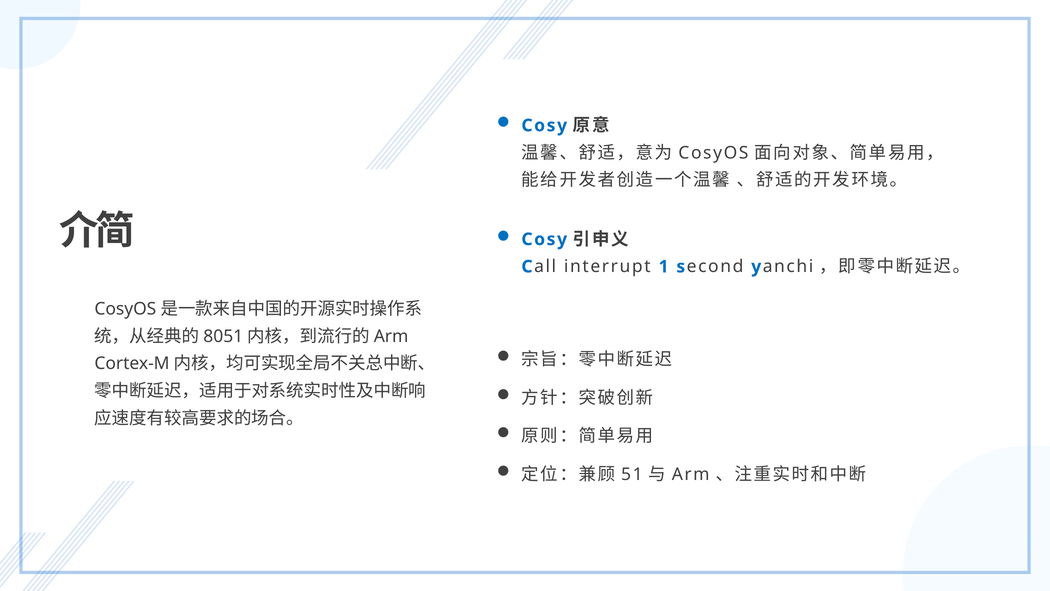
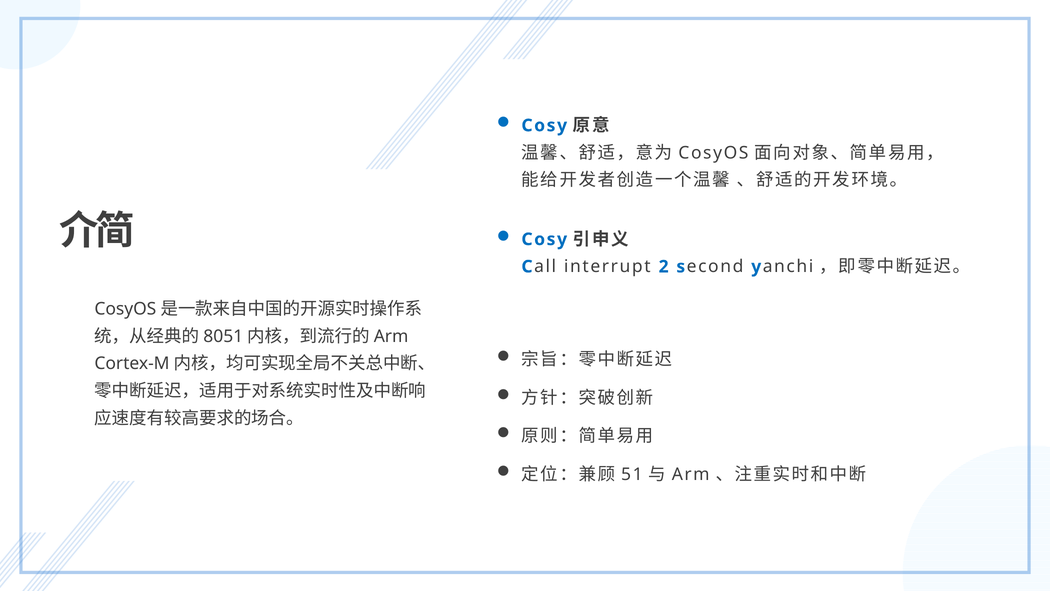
1: 1 -> 2
